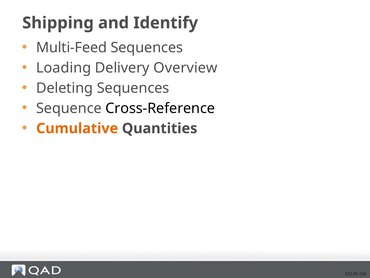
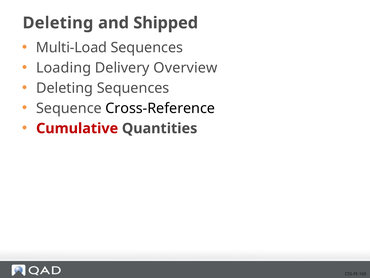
Shipping at (58, 23): Shipping -> Deleting
Identify: Identify -> Shipped
Multi-Feed: Multi-Feed -> Multi-Load
Cumulative colour: orange -> red
